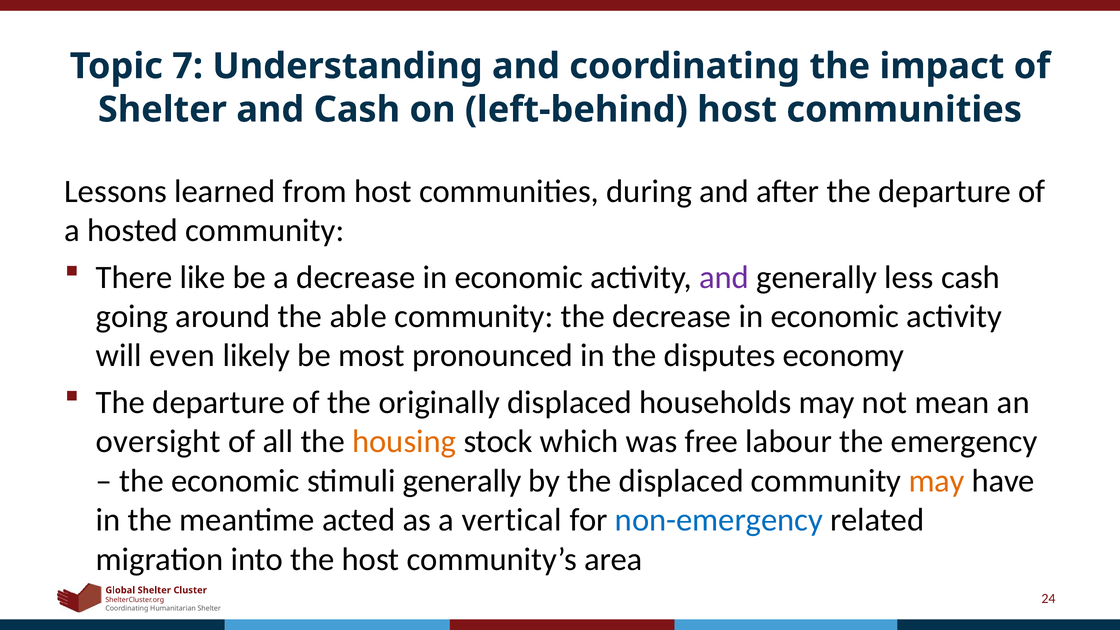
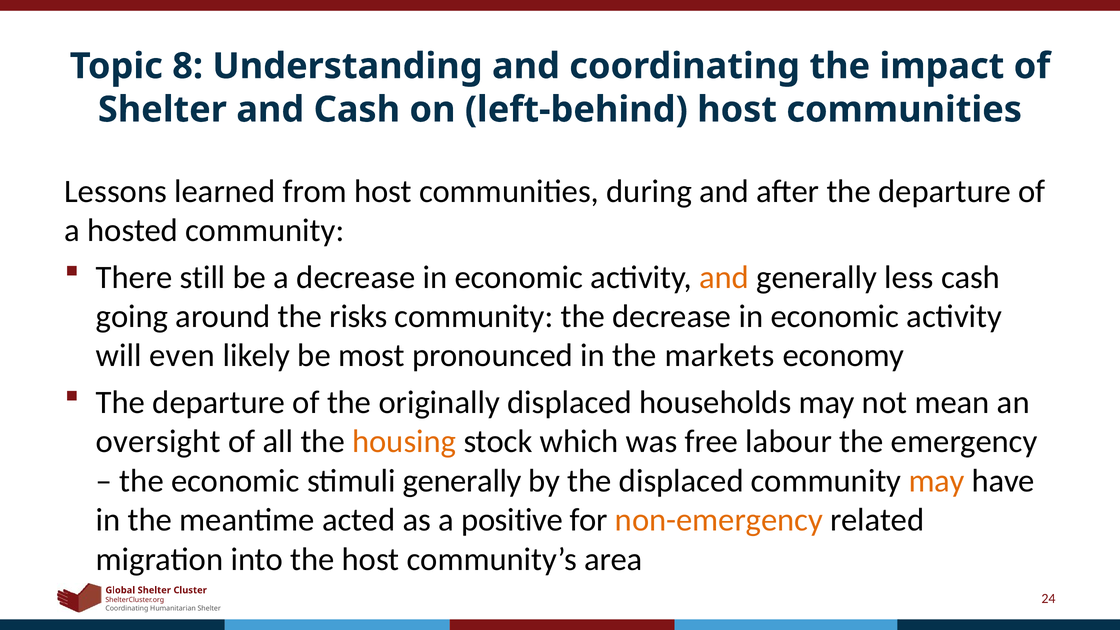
7: 7 -> 8
like: like -> still
and at (724, 277) colour: purple -> orange
able: able -> risks
disputes: disputes -> markets
vertical: vertical -> positive
non-emergency colour: blue -> orange
